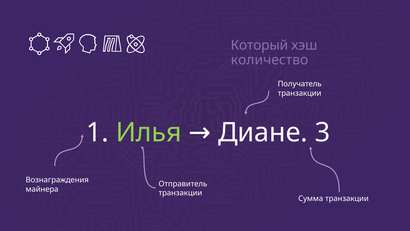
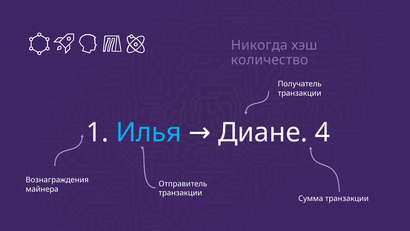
Который: Который -> Никогда
Илья colour: light green -> light blue
3: 3 -> 4
